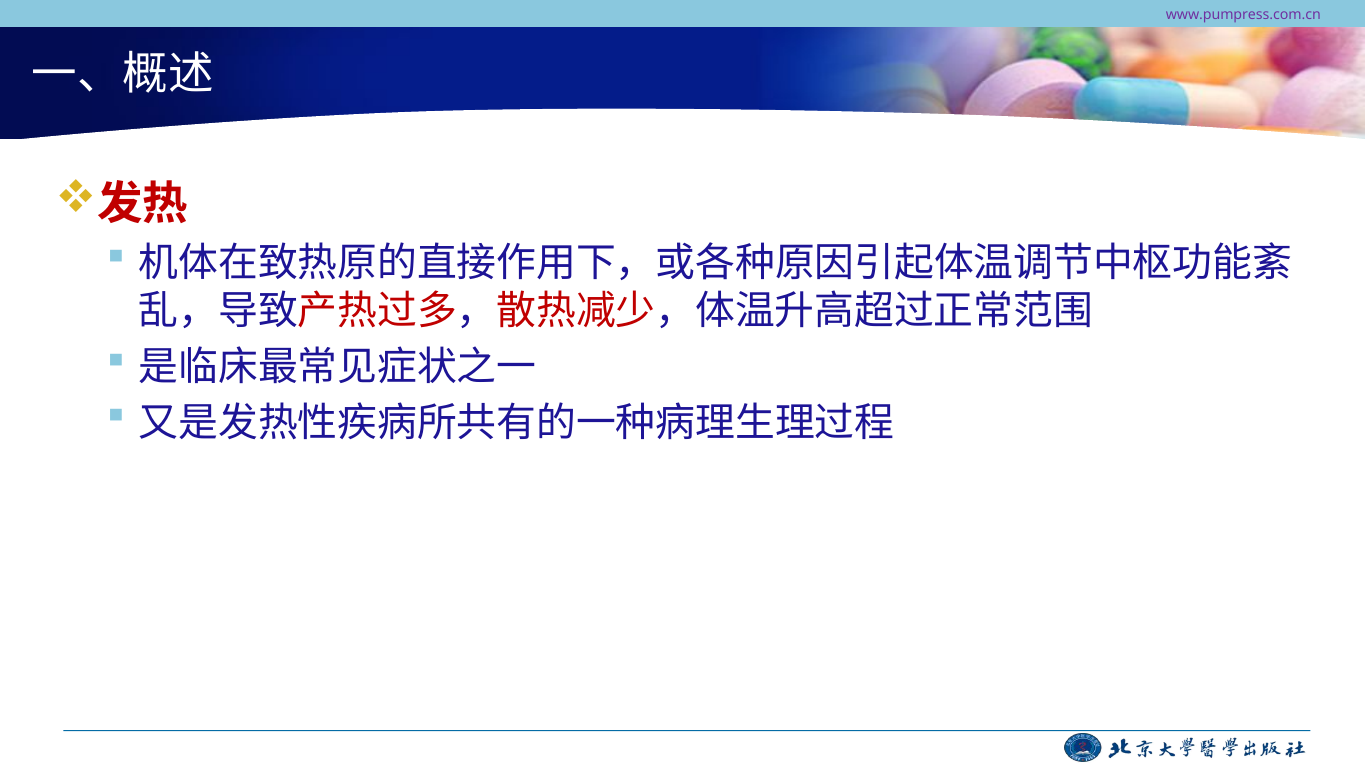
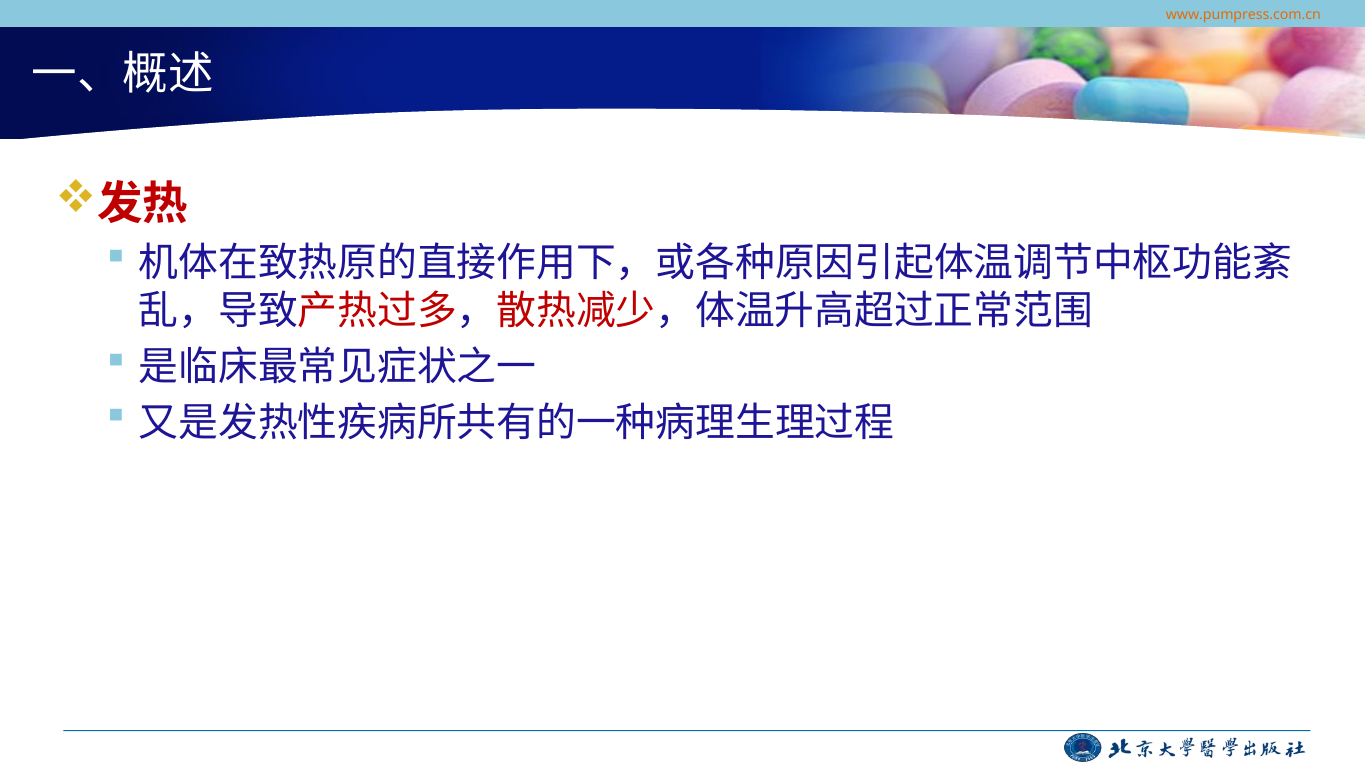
www.pumpress.com.cn colour: purple -> orange
